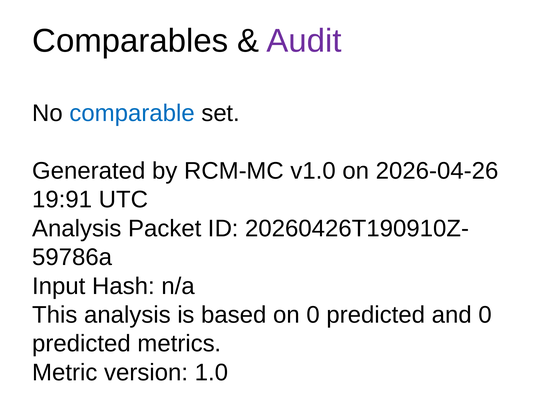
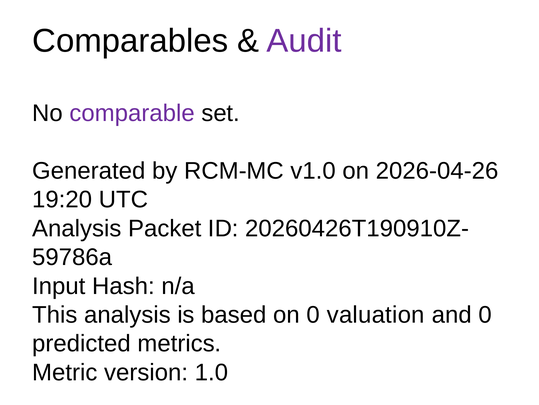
comparable colour: blue -> purple
19:91: 19:91 -> 19:20
on 0 predicted: predicted -> valuation
